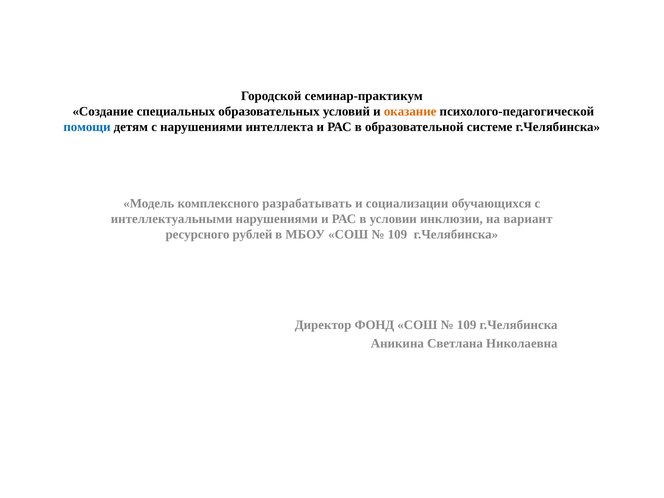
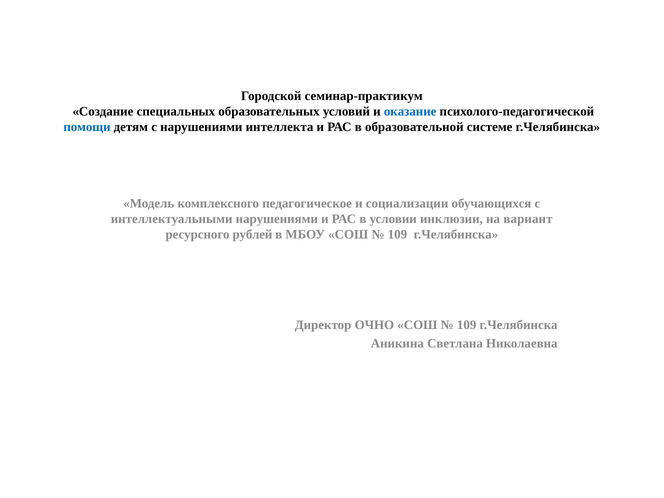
оказание colour: orange -> blue
разрабатывать: разрабатывать -> педагогическое
ФОНД: ФОНД -> ОЧНО
